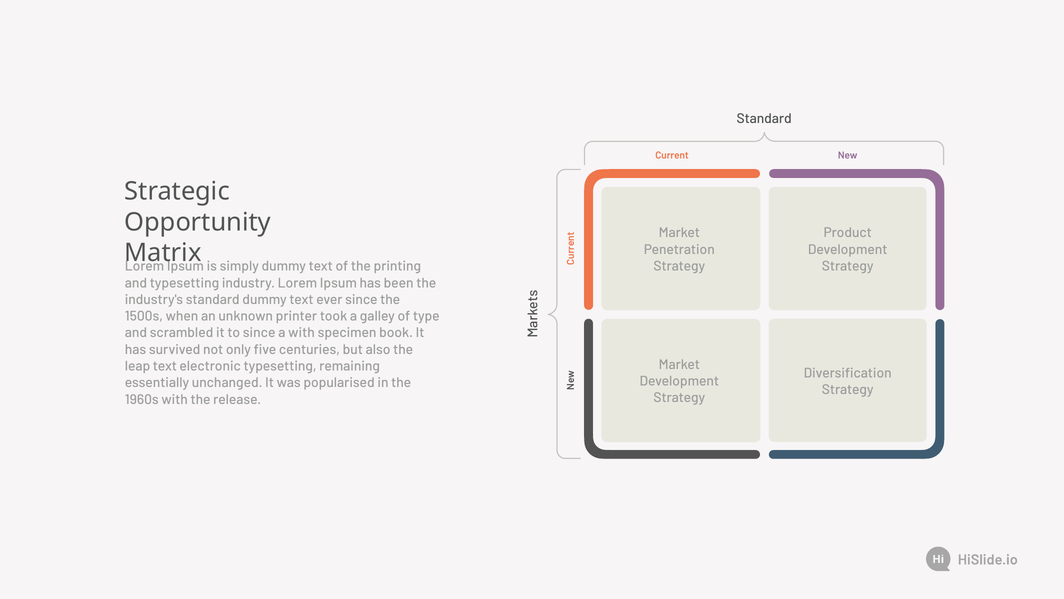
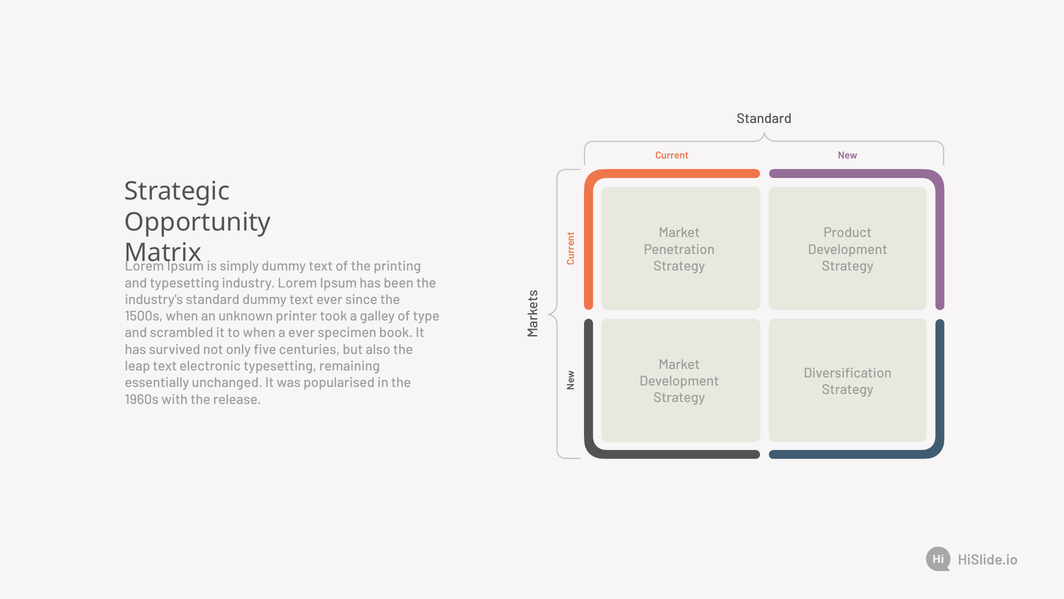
to since: since -> when
a with: with -> ever
